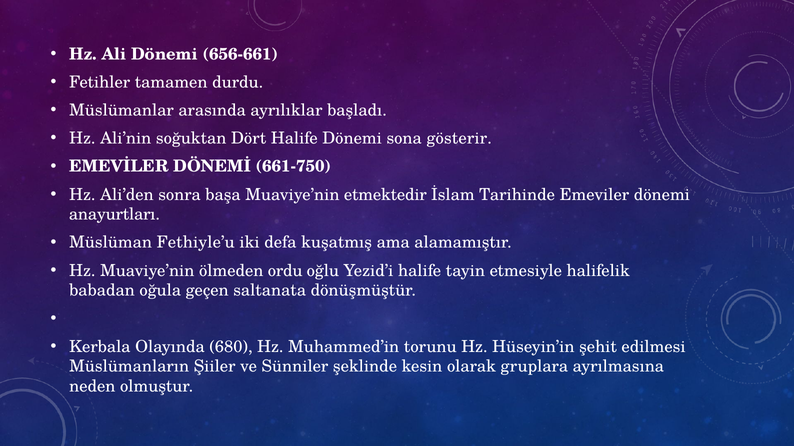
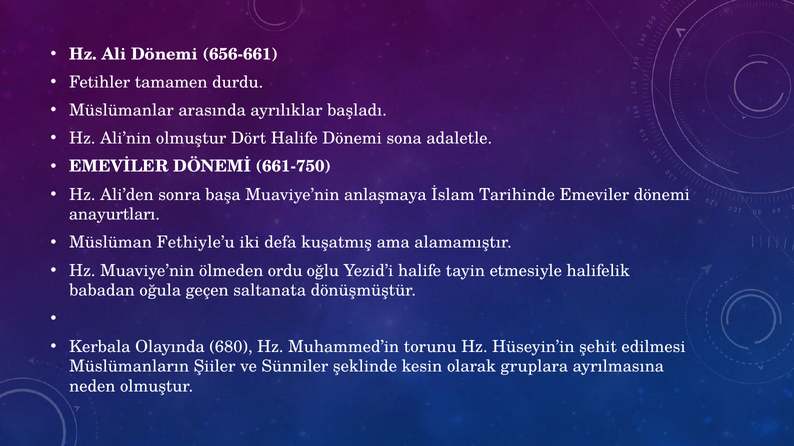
Ali’nin soğuktan: soğuktan -> olmuştur
gösterir: gösterir -> adaletle
etmektedir: etmektedir -> anlaşmaya
